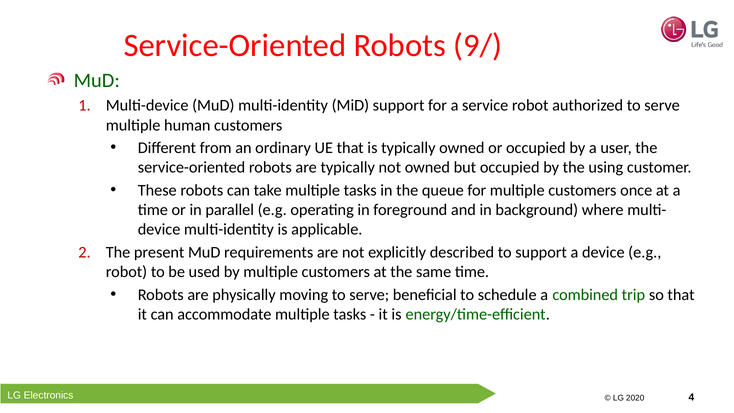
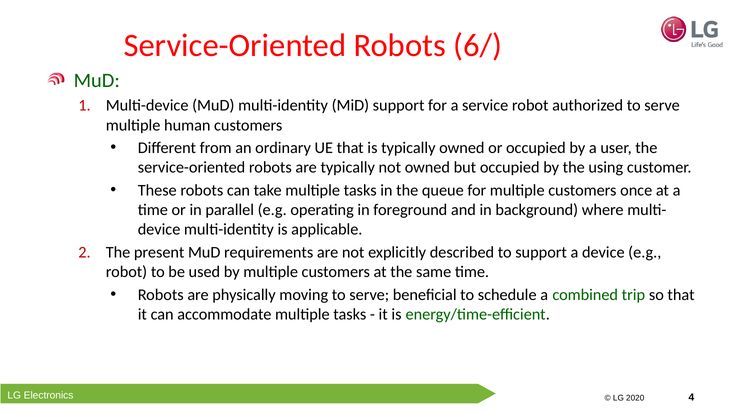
9/: 9/ -> 6/
